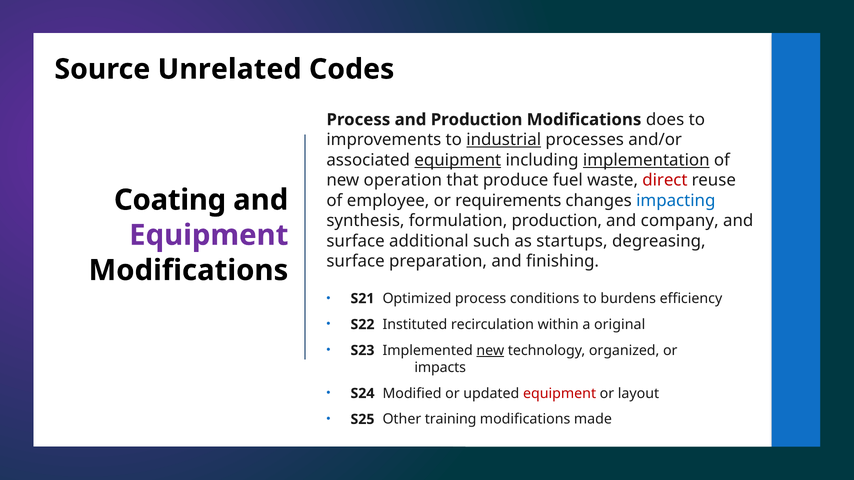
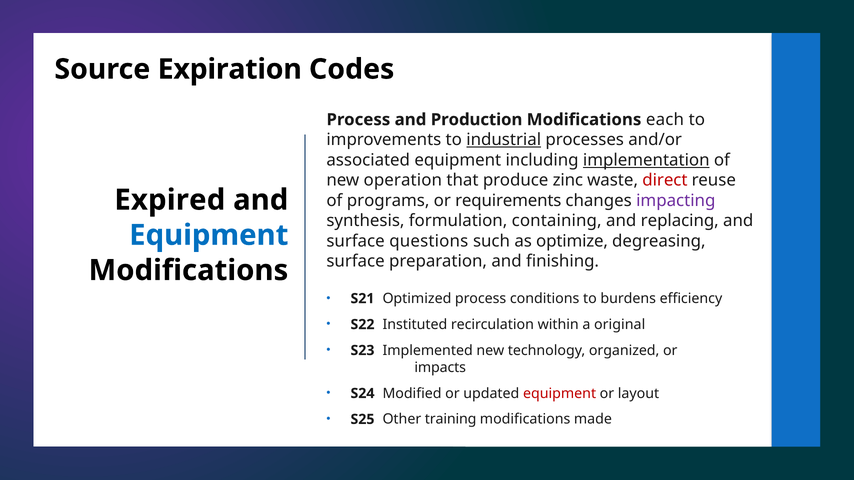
Unrelated: Unrelated -> Expiration
does: does -> each
equipment at (458, 160) underline: present -> none
fuel: fuel -> zinc
Coating: Coating -> Expired
employee: employee -> programs
impacting colour: blue -> purple
formulation production: production -> containing
company: company -> replacing
Equipment at (209, 235) colour: purple -> blue
additional: additional -> questions
startups: startups -> optimize
new at (490, 351) underline: present -> none
